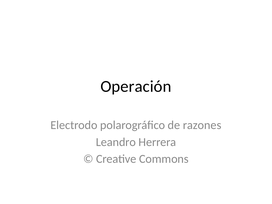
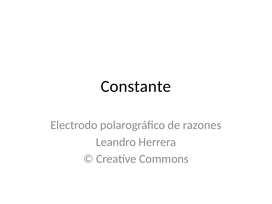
Operación: Operación -> Constante
